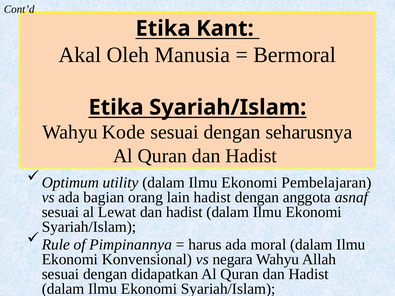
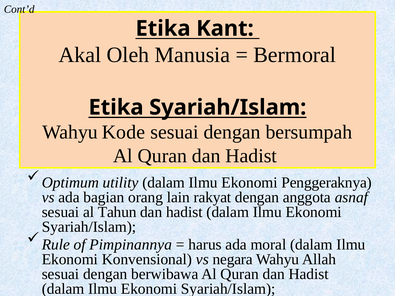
seharusnya: seharusnya -> bersumpah
Pembelajaran: Pembelajaran -> Penggeraknya
lain hadist: hadist -> rakyat
Lewat: Lewat -> Tahun
didapatkan: didapatkan -> berwibawa
